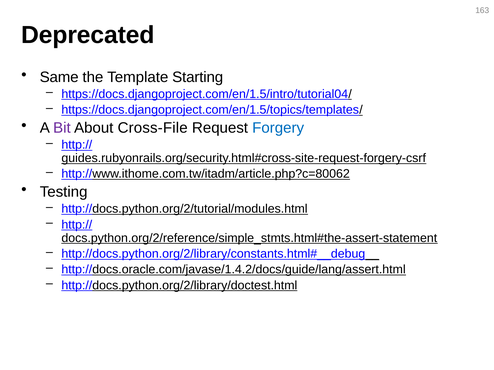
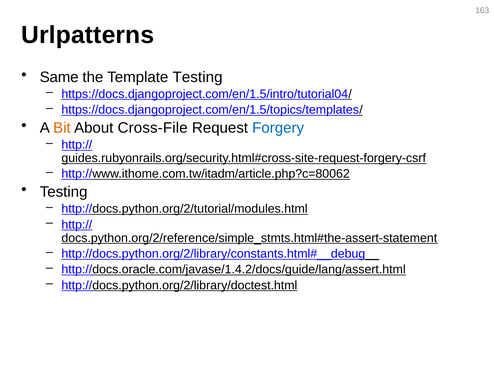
Deprecated: Deprecated -> Urlpatterns
Template Starting: Starting -> Testing
Bit colour: purple -> orange
